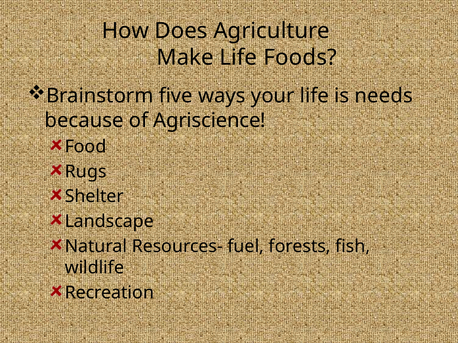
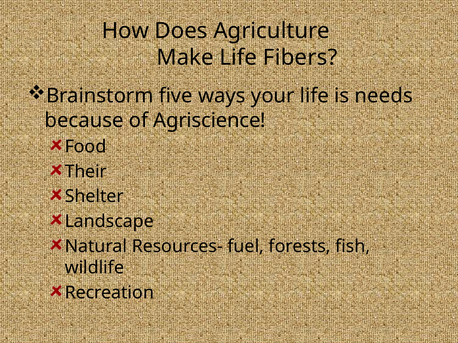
Foods: Foods -> Fibers
Rugs: Rugs -> Their
